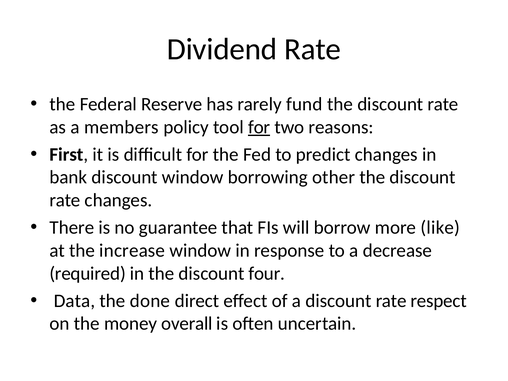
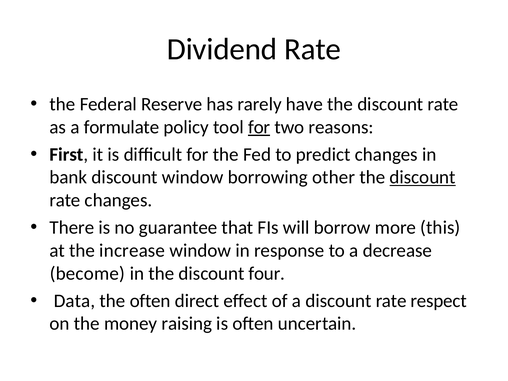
fund: fund -> have
members: members -> formulate
discount at (423, 177) underline: none -> present
like: like -> this
required: required -> become
the done: done -> often
overall: overall -> raising
